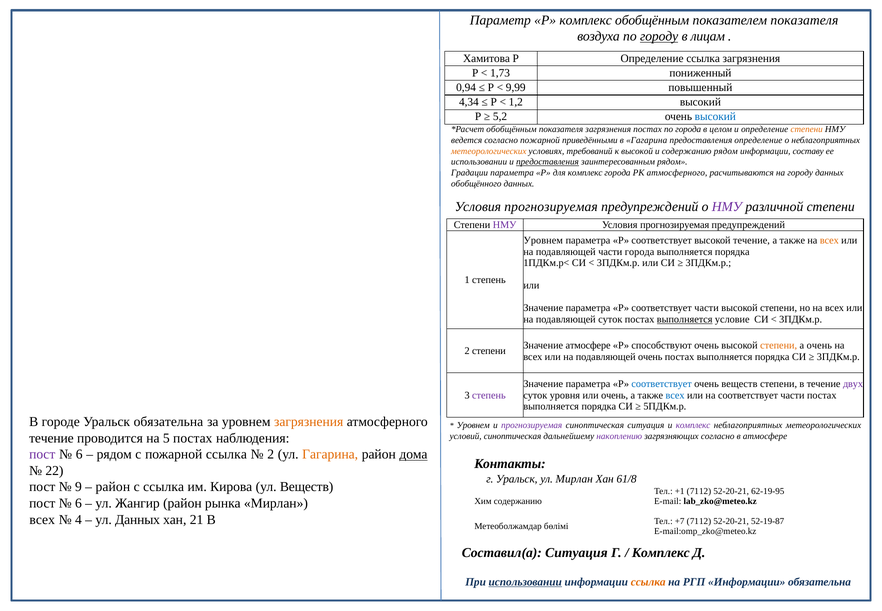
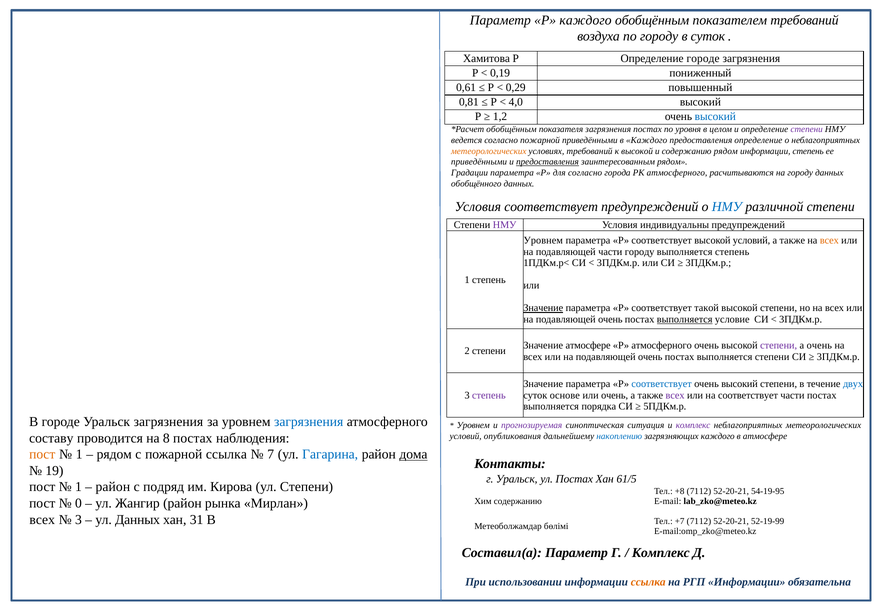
Р комплекс: комплекс -> каждого
показателем показателя: показателя -> требований
городу at (659, 36) underline: present -> none
в лицам: лицам -> суток
Определение ссылка: ссылка -> городе
1,73: 1,73 -> 0,19
0,94: 0,94 -> 0,61
9,99: 9,99 -> 0,29
4,34: 4,34 -> 0,81
1,2: 1,2 -> 4,0
5,2: 5,2 -> 1,2
по города: города -> уровня
степени at (807, 129) colour: orange -> purple
в Гагарина: Гагарина -> Каждого
информации составу: составу -> степень
использовании at (479, 162): использовании -> приведёнными
для комплекс: комплекс -> согласно
прогнозируемая at (551, 206): прогнозируемая -> соответствует
НМУ at (727, 206) colour: purple -> blue
прогнозируемая at (675, 225): прогнозируемая -> индивидуальны
высокой течение: течение -> условий
части города: города -> городу
порядка at (732, 252): порядка -> степень
Значение at (543, 308) underline: none -> present
Р соответствует части: части -> такой
суток at (610, 319): суток -> очень
Р способствуют: способствуют -> атмосферного
степени at (779, 345) colour: orange -> purple
порядка at (772, 356): порядка -> степени
веществ at (739, 384): веществ -> высокий
двух colour: purple -> blue
уровня: уровня -> основе
всех at (675, 395) colour: blue -> purple
Уральск обязательна: обязательна -> загрязнения
загрязнения at (309, 422) colour: orange -> blue
течение at (51, 438): течение -> составу
5: 5 -> 8
условий синоптическая: синоптическая -> опубликования
накоплению colour: purple -> blue
загрязняющих согласно: согласно -> каждого
пост at (42, 454) colour: purple -> orange
6 at (79, 454): 6 -> 1
2 at (271, 454): 2 -> 7
Гагарина at (330, 454) colour: orange -> blue
22: 22 -> 19
ул Мирлан: Мирлан -> Постах
61/8: 61/8 -> 61/5
9 at (78, 487): 9 -> 1
с ссылка: ссылка -> подряд
ул Веществ: Веществ -> Степени
+1: +1 -> +8
62-19-95: 62-19-95 -> 54-19-95
6 at (78, 503): 6 -> 0
4 at (78, 519): 4 -> 3
21: 21 -> 31
52-19-87: 52-19-87 -> 52-19-99
Составил(а Ситуация: Ситуация -> Параметр
использовании at (525, 581) underline: present -> none
